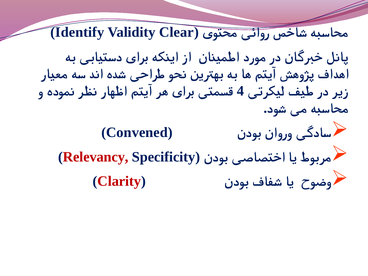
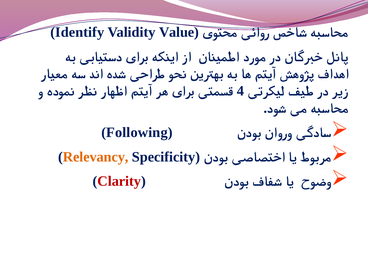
Clear: Clear -> Value
Convened: Convened -> Following
Relevancy colour: red -> orange
